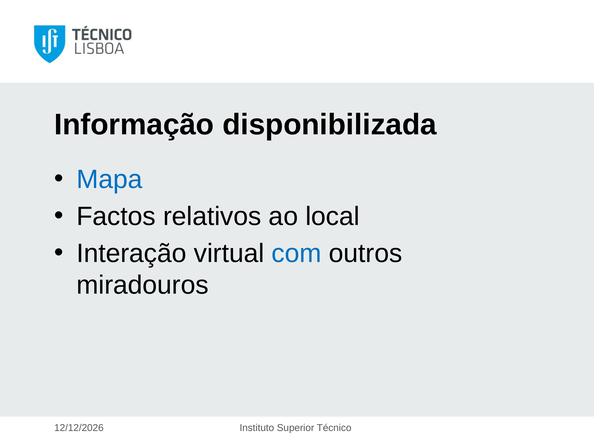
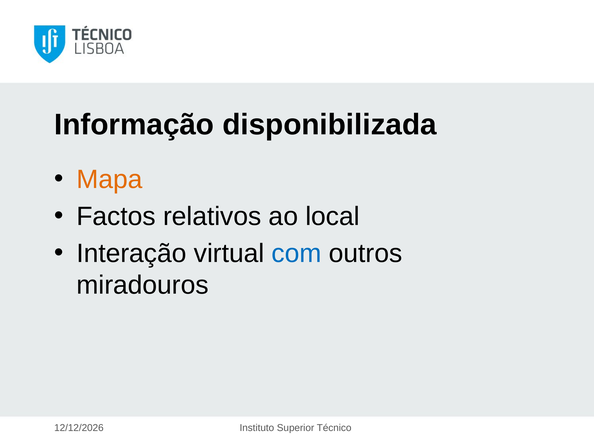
Mapa colour: blue -> orange
